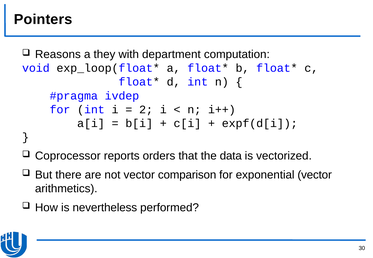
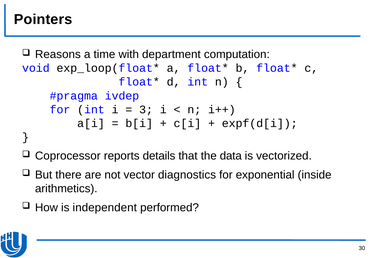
they: they -> time
2: 2 -> 3
orders: orders -> details
comparison: comparison -> diagnostics
exponential vector: vector -> inside
nevertheless: nevertheless -> independent
